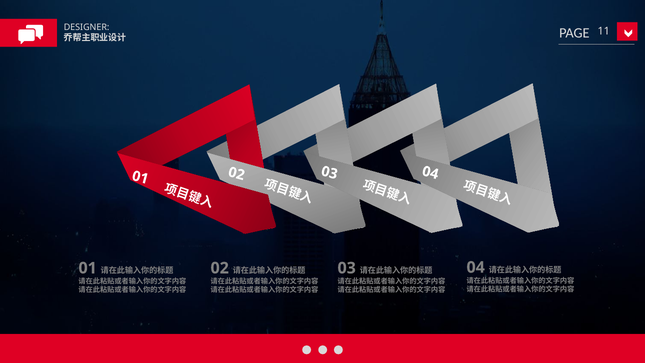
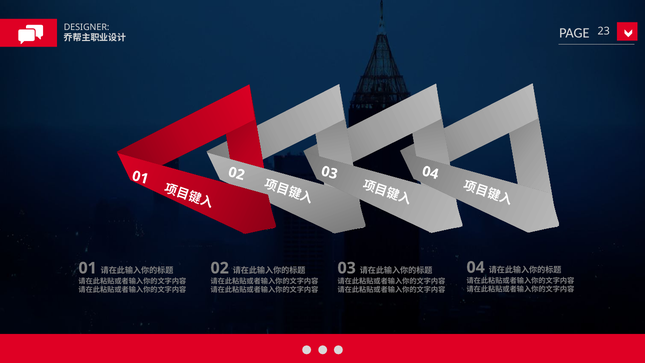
11: 11 -> 23
